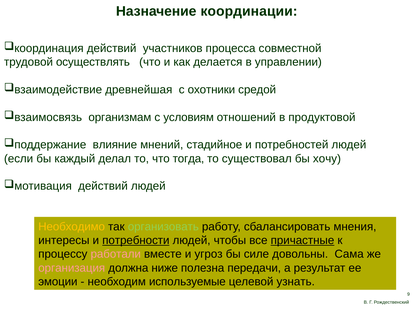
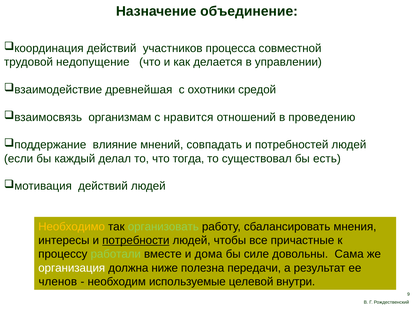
координации: координации -> объединение
осуществлять: осуществлять -> недопущение
условиям: условиям -> нравится
продуктовой: продуктовой -> проведению
стадийное: стадийное -> совпадать
хочу: хочу -> есть
причастные underline: present -> none
работали colour: pink -> light green
угроз: угроз -> дома
организация colour: pink -> white
эмоции: эмоции -> членов
узнать: узнать -> внутри
